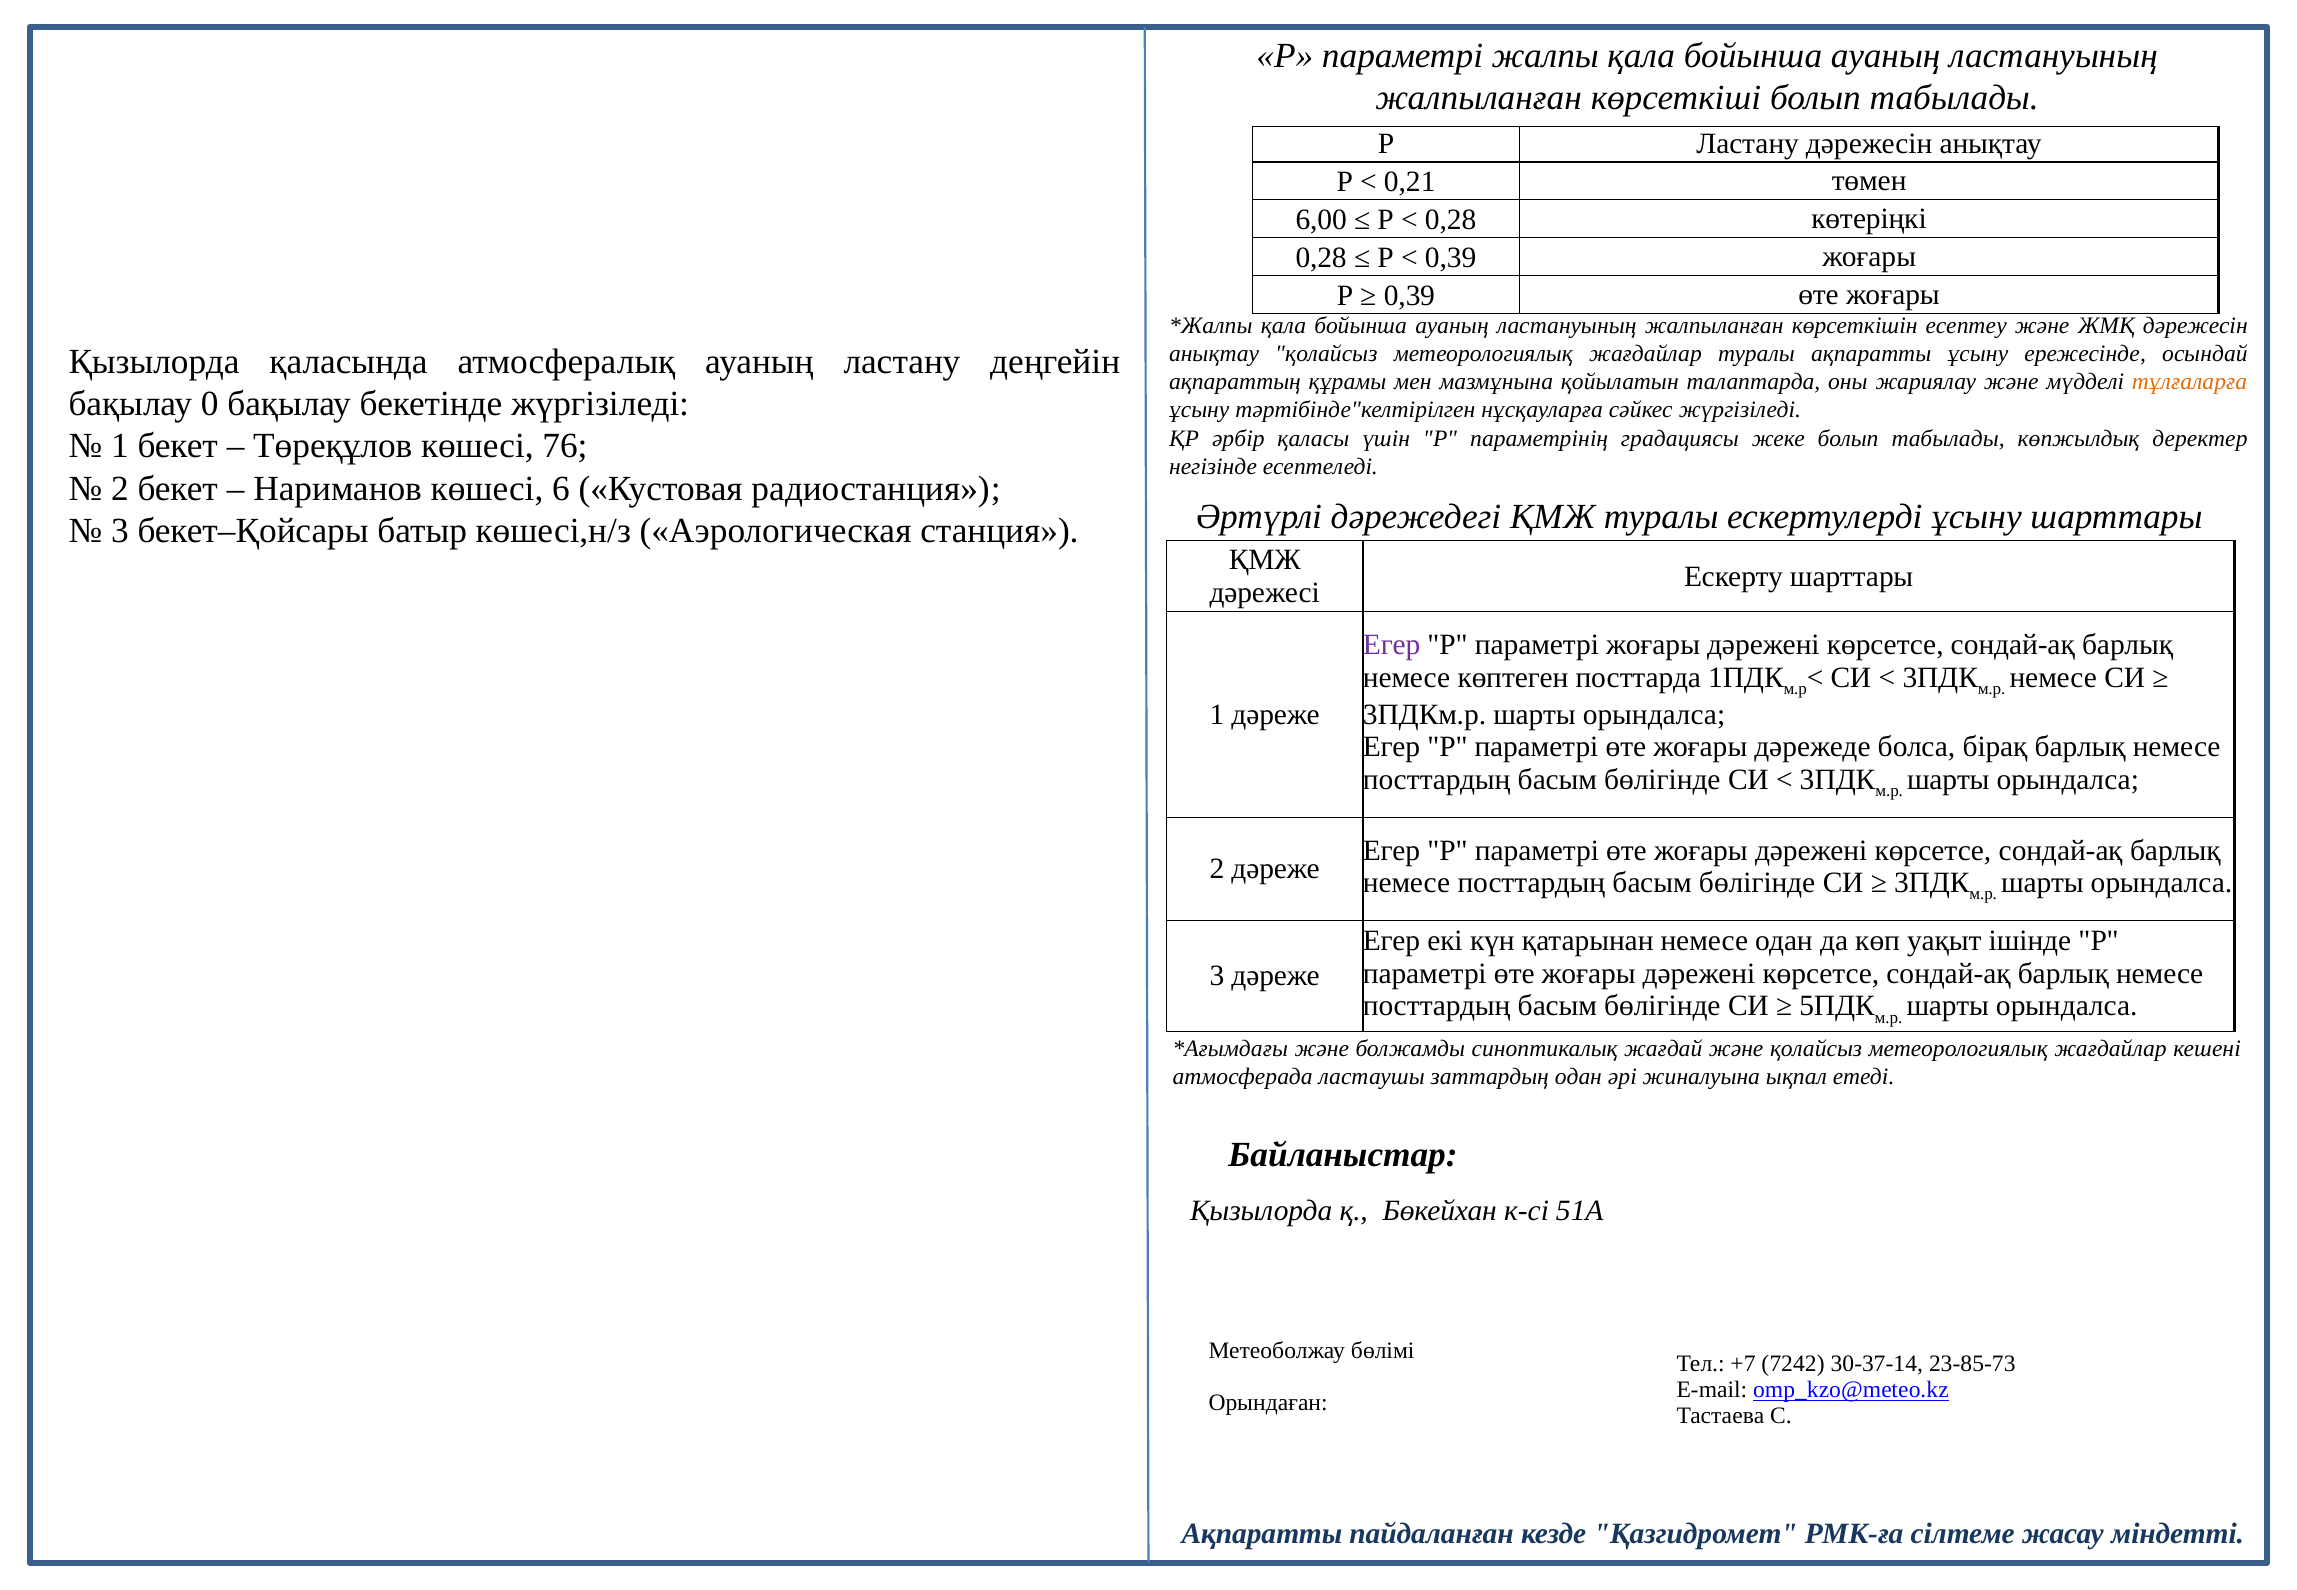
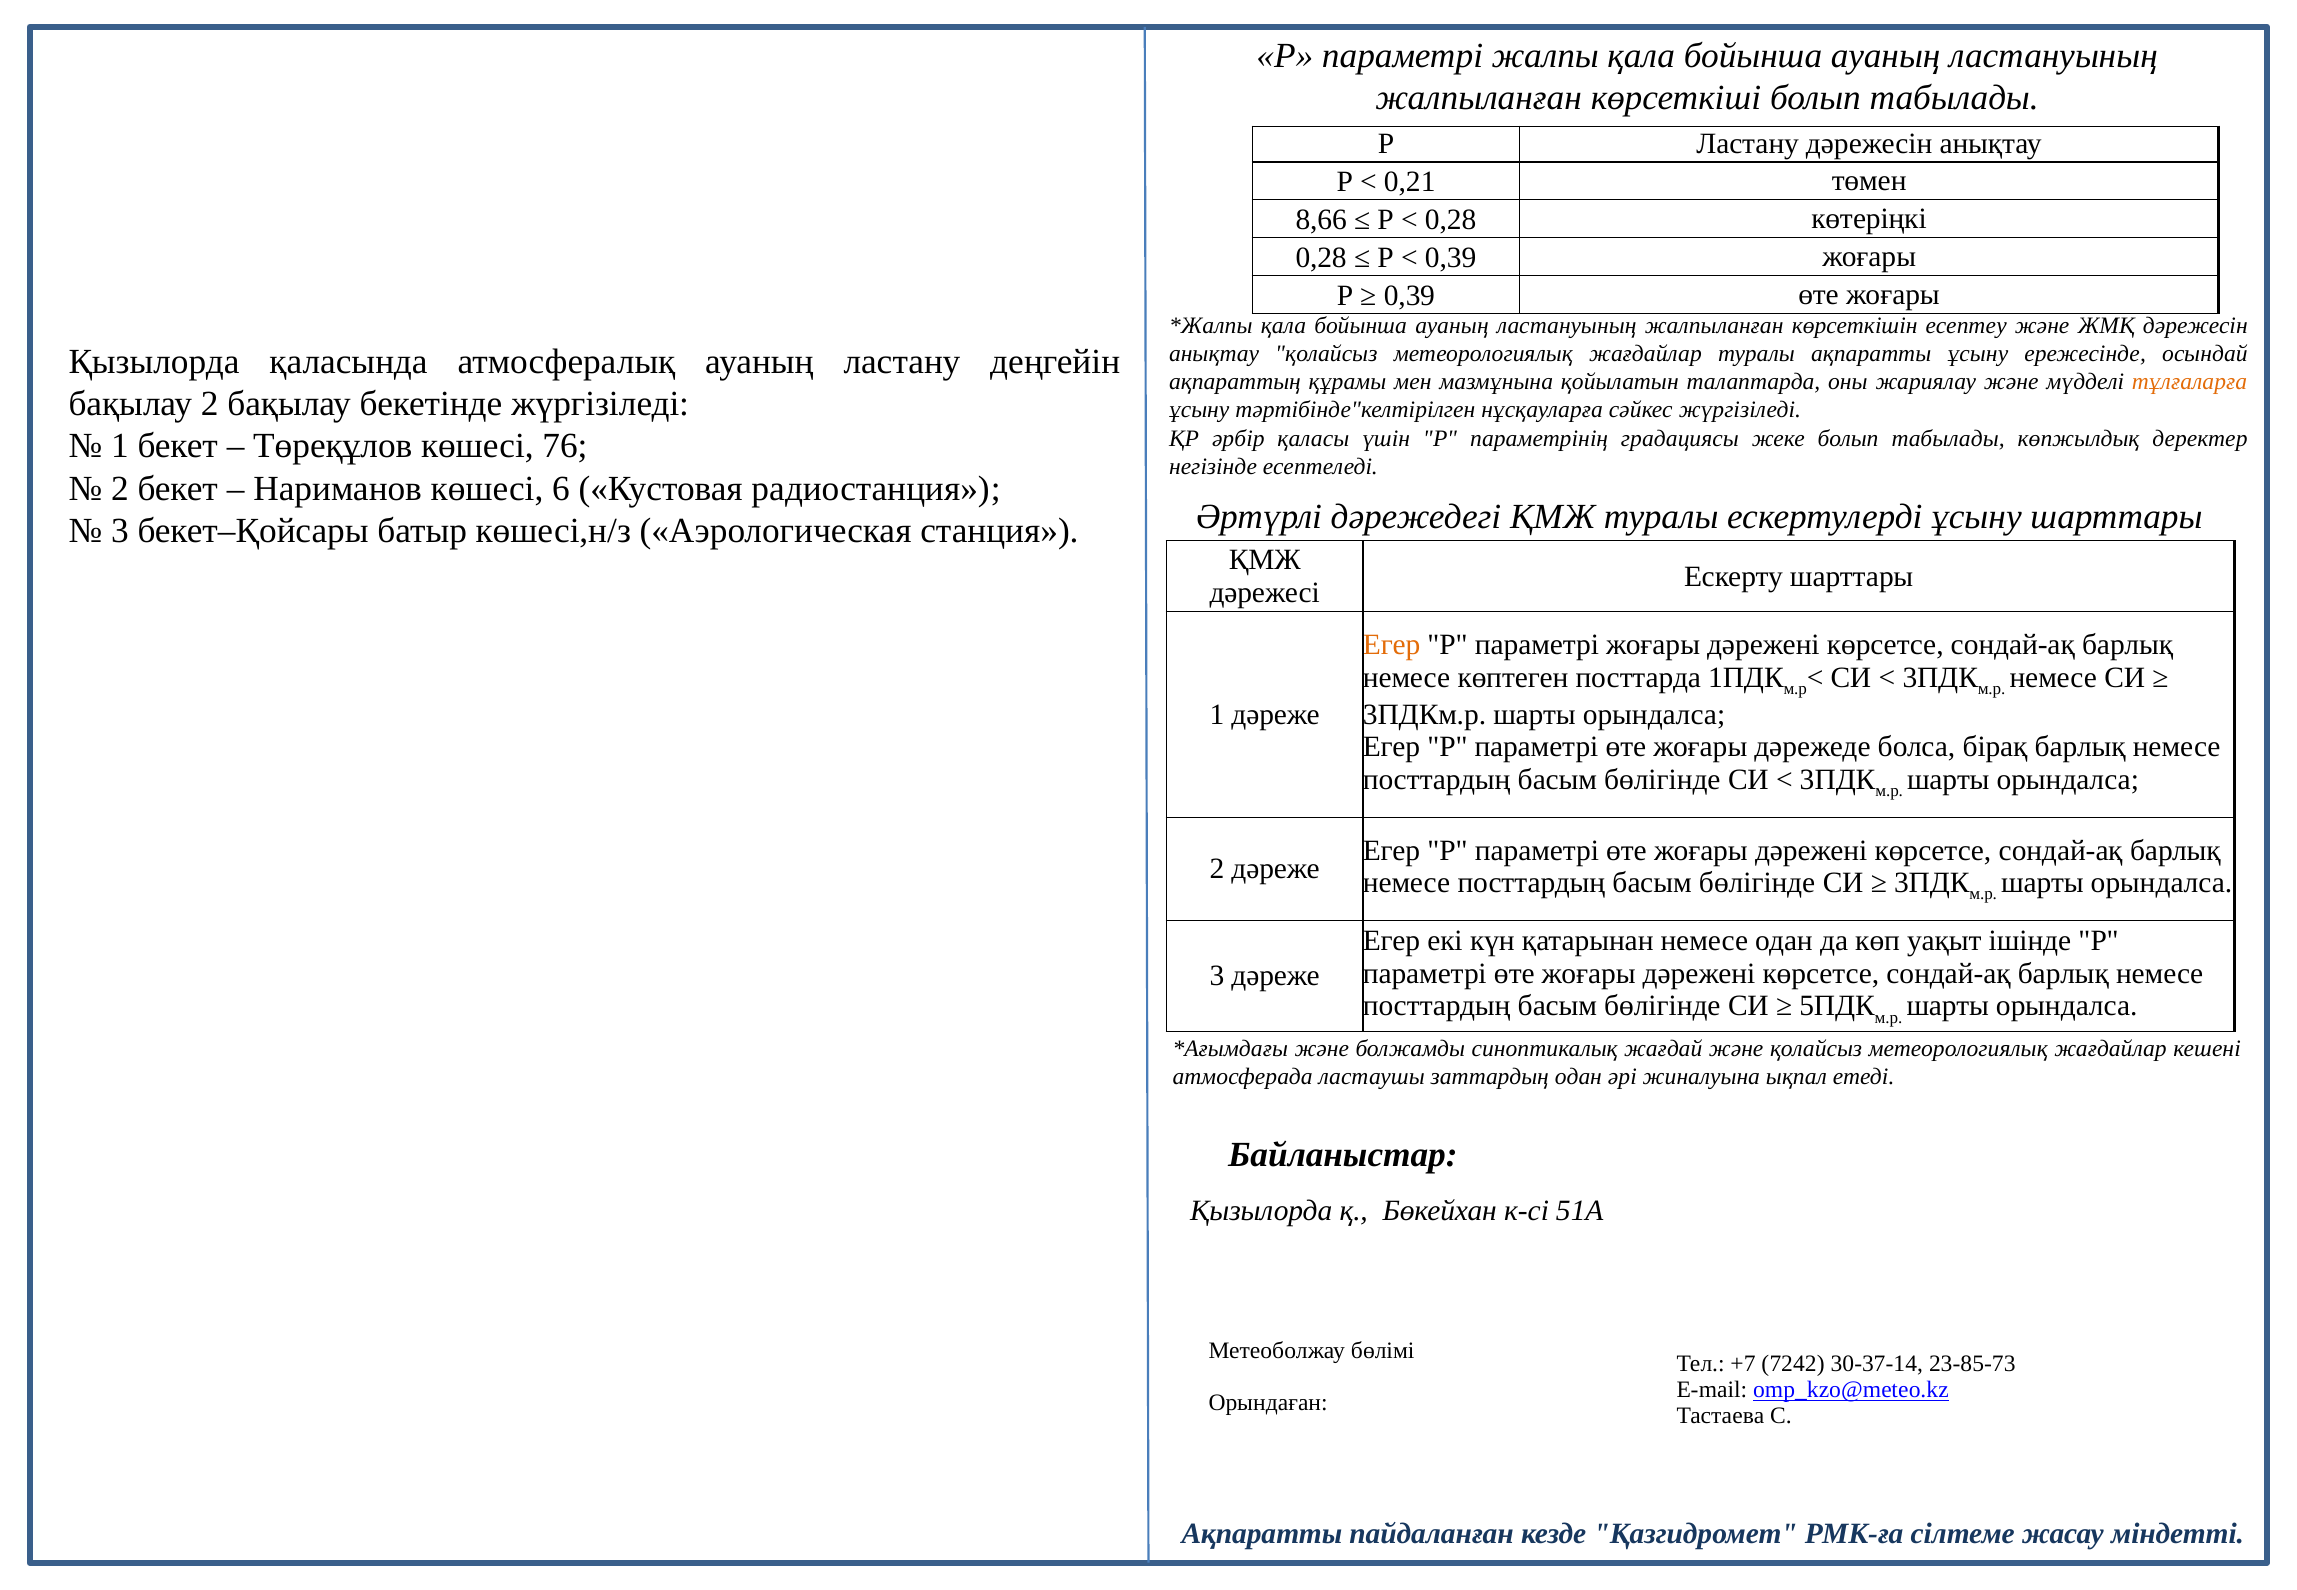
6,00: 6,00 -> 8,66
бақылау 0: 0 -> 2
Егер at (1392, 645) colour: purple -> orange
